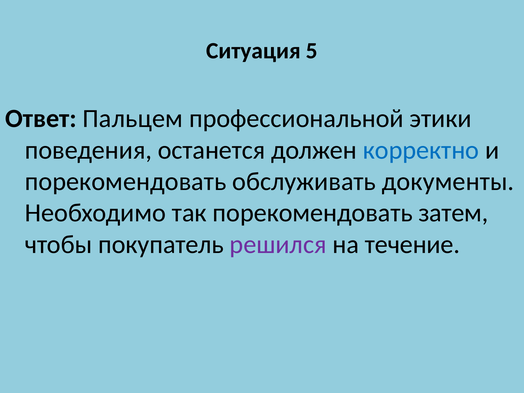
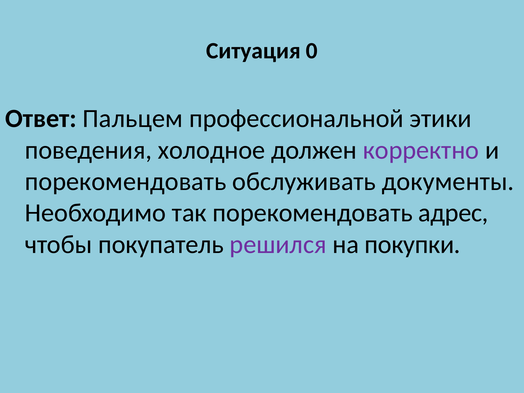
5: 5 -> 0
останется: останется -> холодное
корректно colour: blue -> purple
затем: затем -> адрес
течение: течение -> покупки
